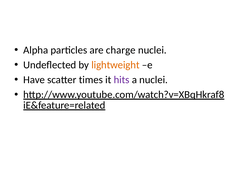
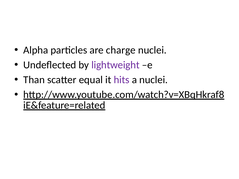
lightweight colour: orange -> purple
Have: Have -> Than
times: times -> equal
